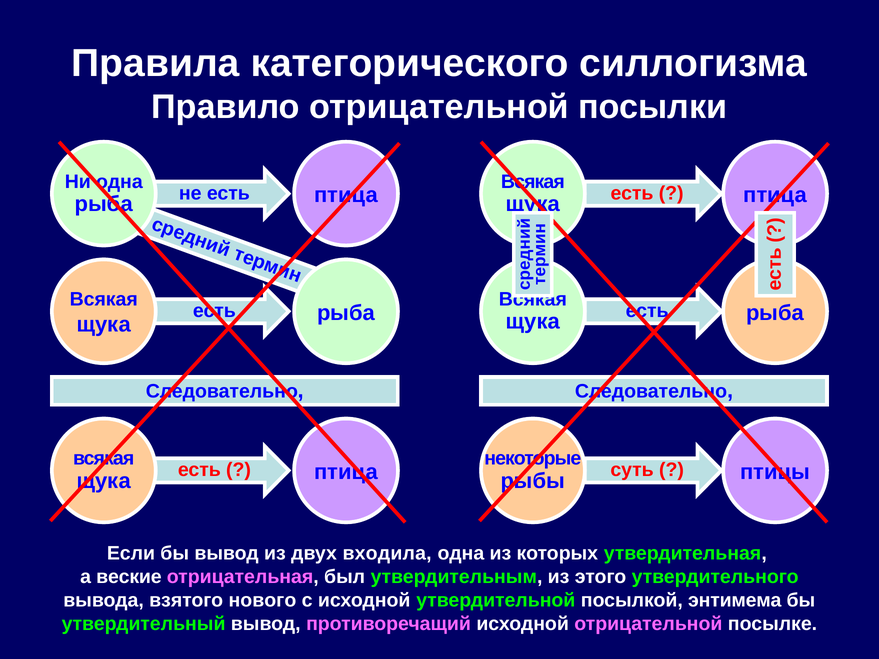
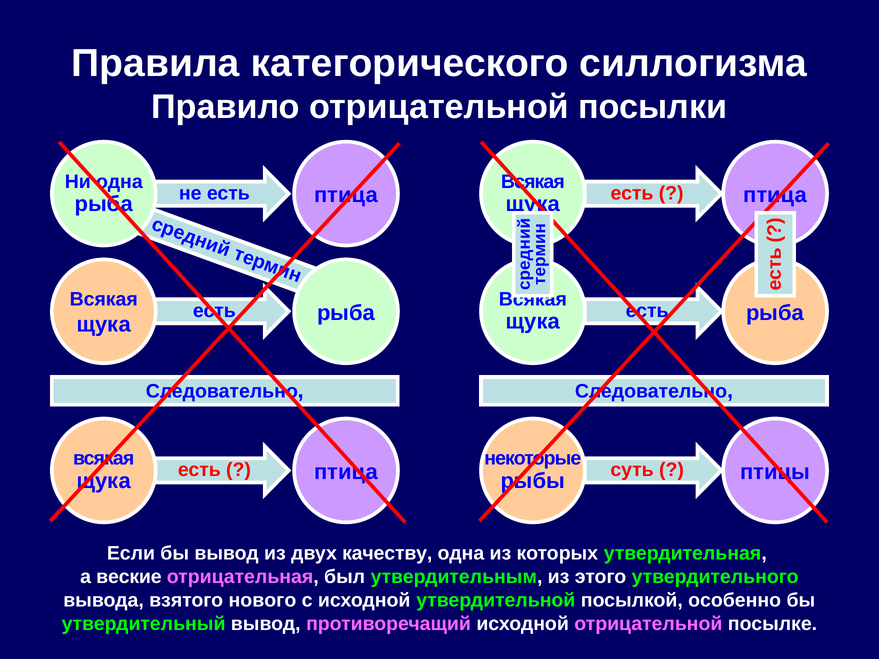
входила: входила -> качеству
энтимема: энтимема -> особенно
